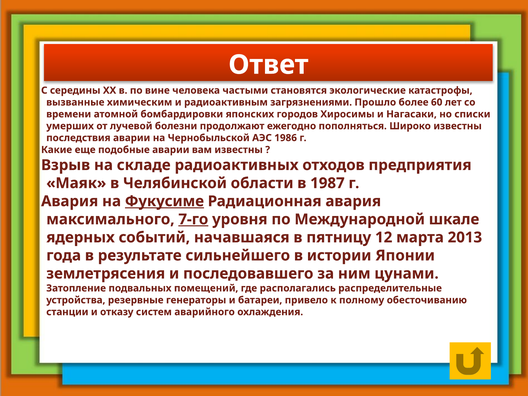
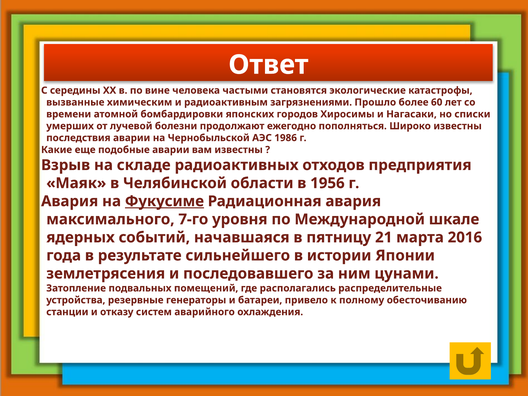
1987: 1987 -> 1956
7-го underline: present -> none
12: 12 -> 21
2013: 2013 -> 2016
